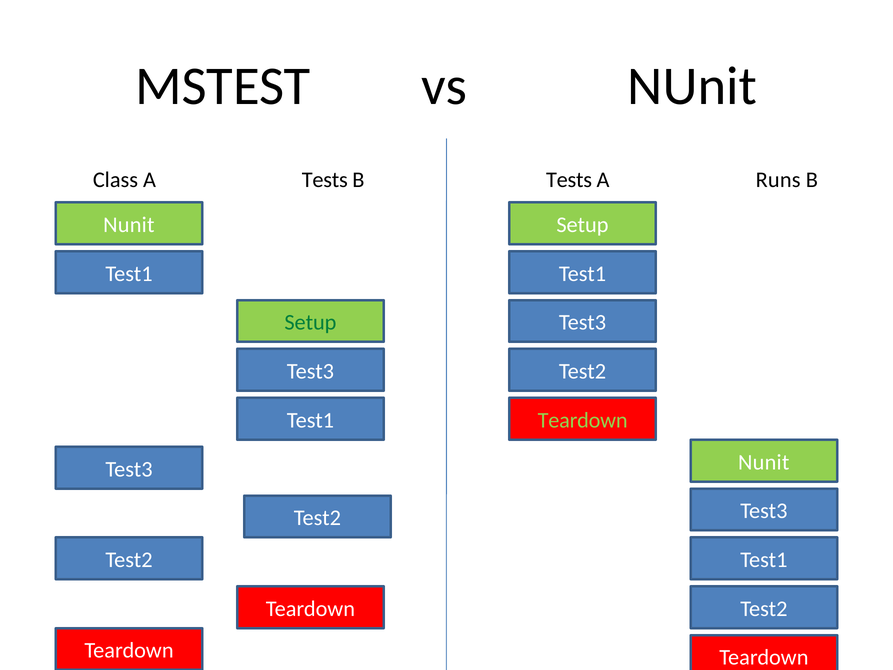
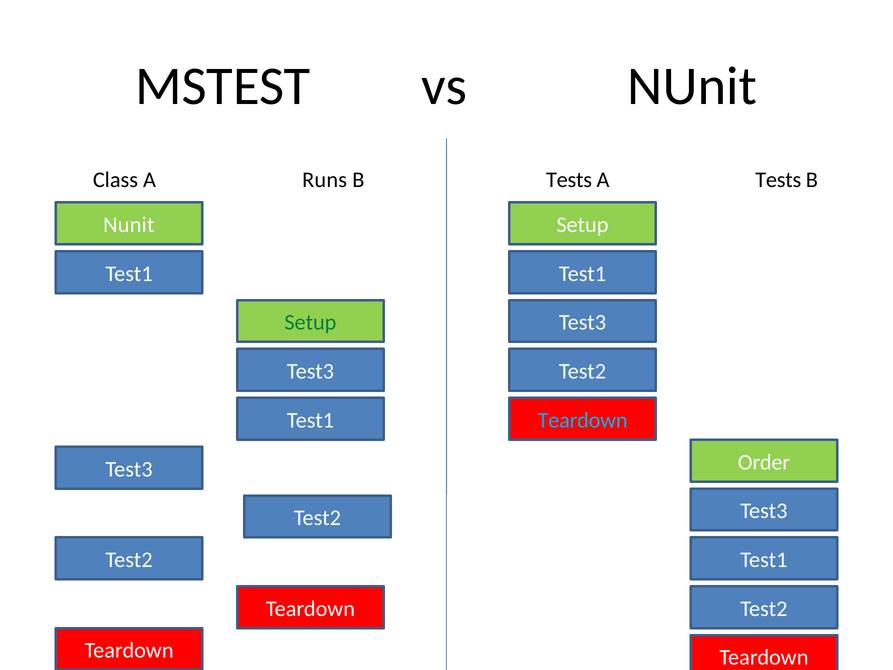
A Tests: Tests -> Runs
A Runs: Runs -> Tests
Teardown at (583, 420) colour: light green -> light blue
Nunit at (764, 462): Nunit -> Order
